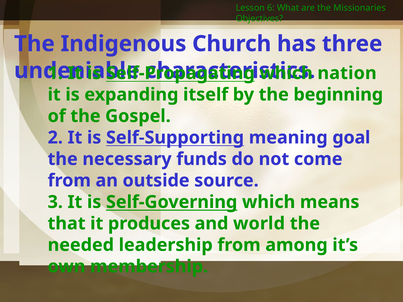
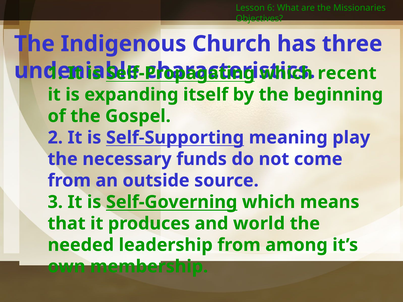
nation: nation -> recent
goal: goal -> play
